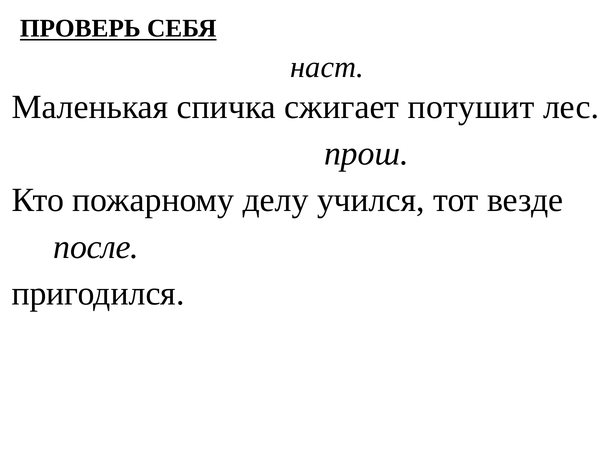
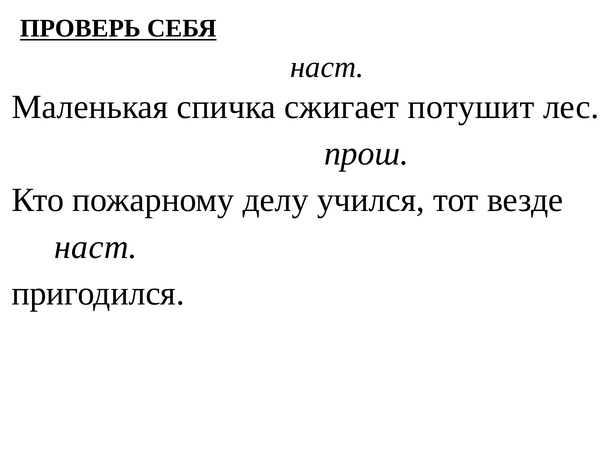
после at (96, 247): после -> наст
